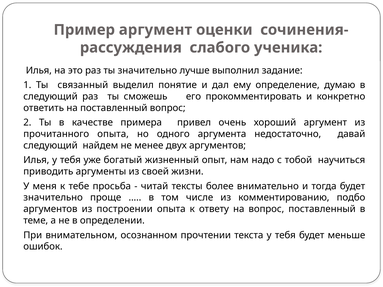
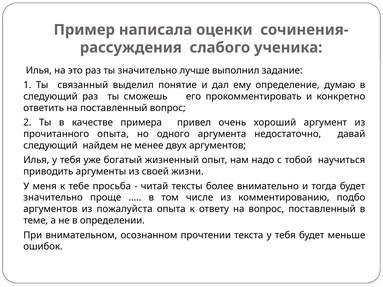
Пример аргумент: аргумент -> написала
построении: построении -> пожалуйста
